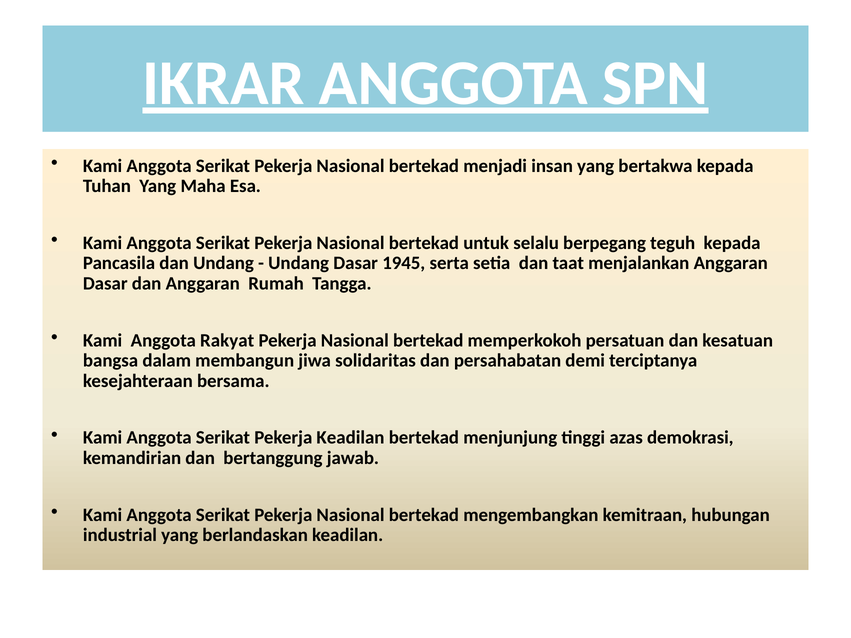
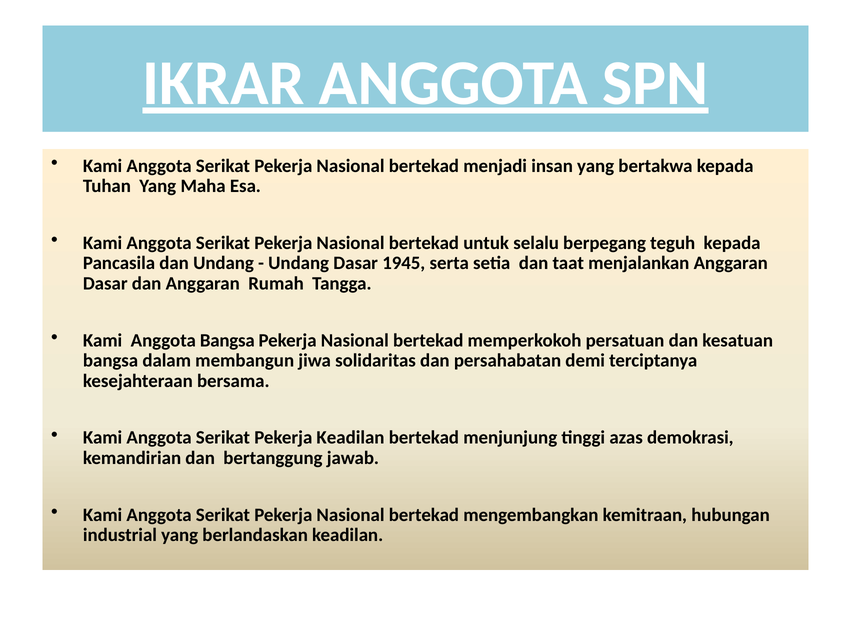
Anggota Rakyat: Rakyat -> Bangsa
